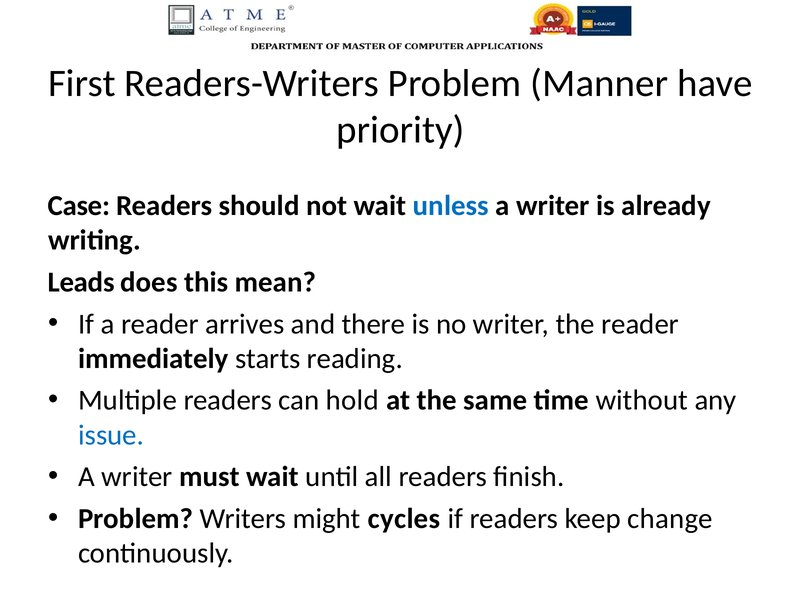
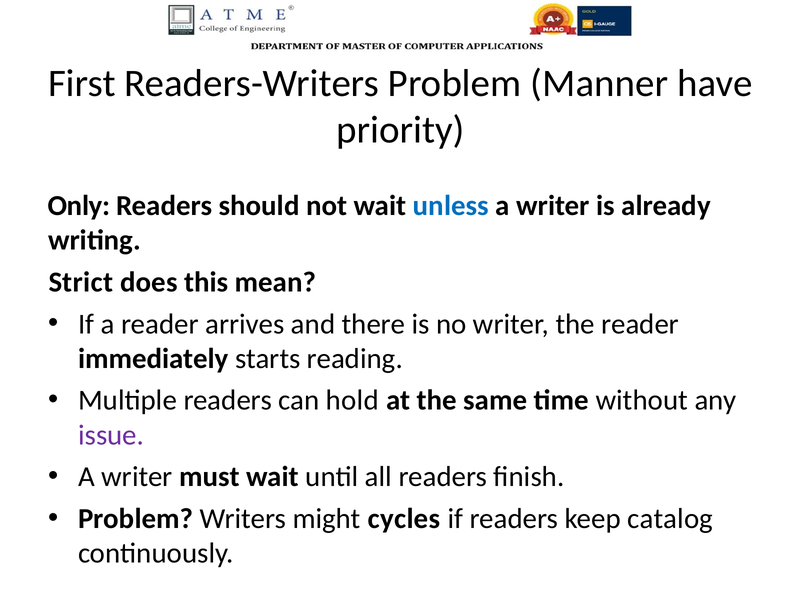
Case: Case -> Only
Leads: Leads -> Strict
issue colour: blue -> purple
change: change -> catalog
